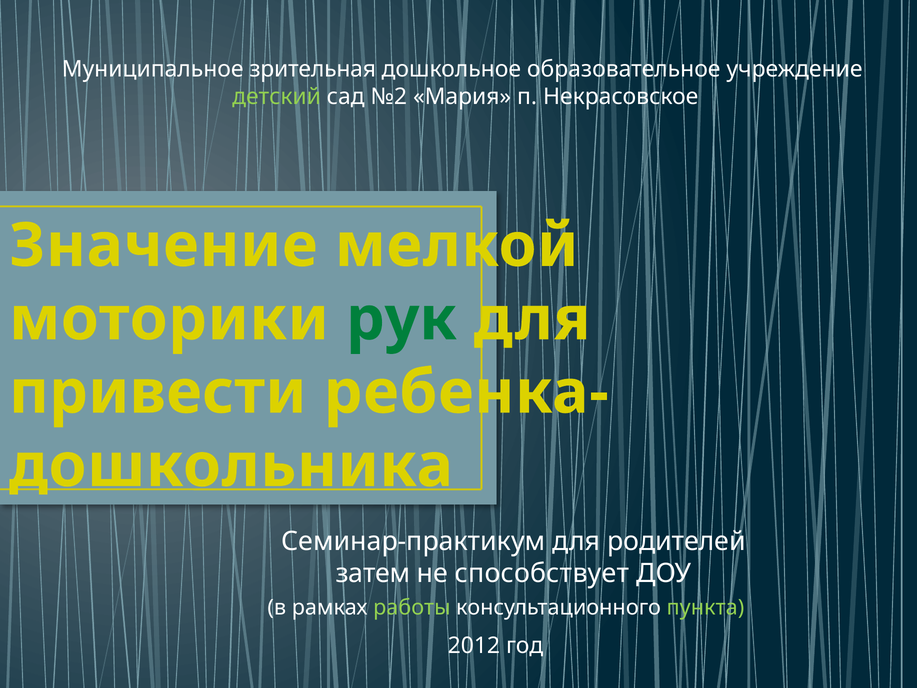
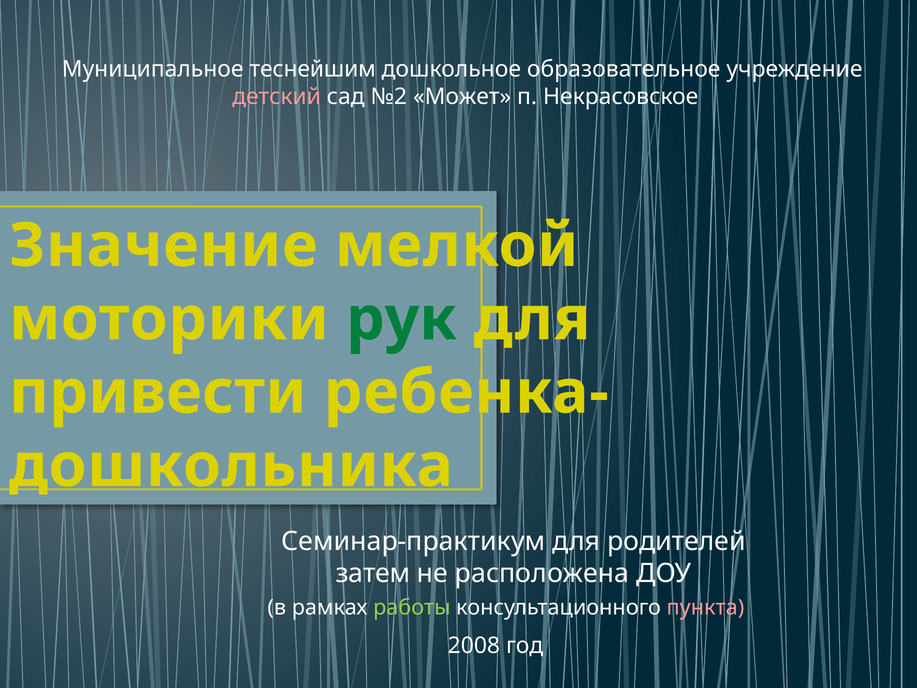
зрительная: зрительная -> теснейшим
детский colour: light green -> pink
Мария: Мария -> Может
способствует: способствует -> расположена
пункта colour: light green -> pink
2012: 2012 -> 2008
